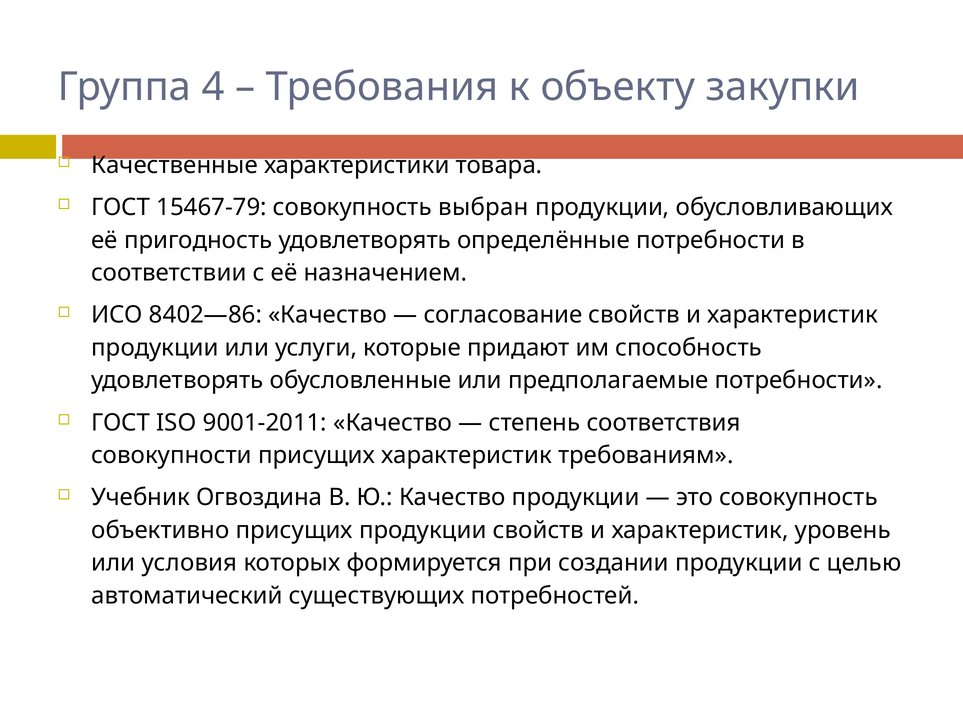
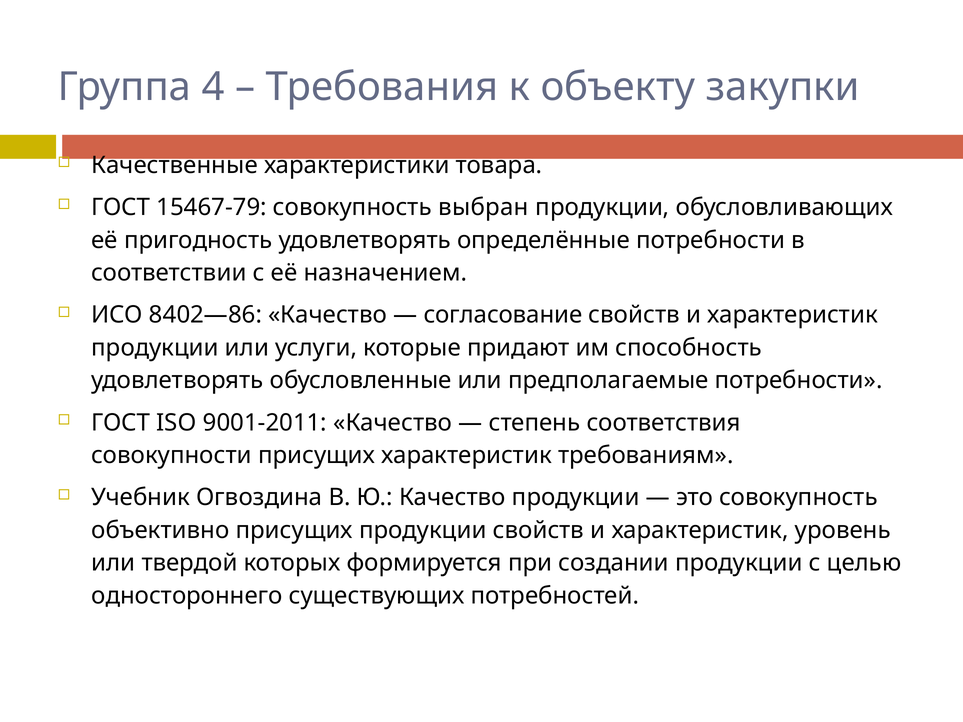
условия: условия -> твердой
автоматический: автоматический -> одностороннего
